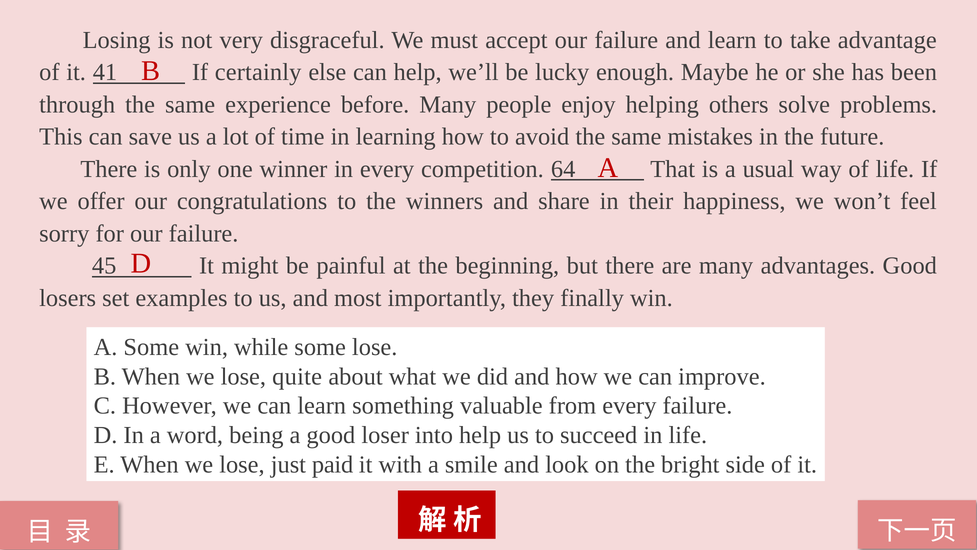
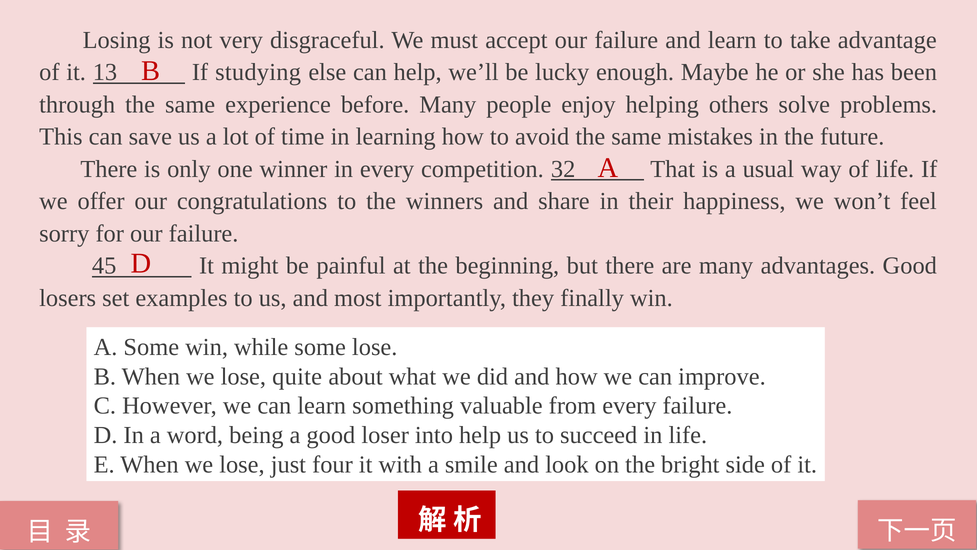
41: 41 -> 13
certainly: certainly -> studying
64: 64 -> 32
paid: paid -> four
